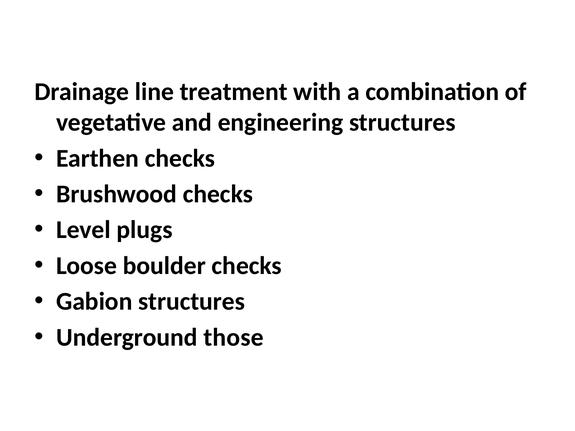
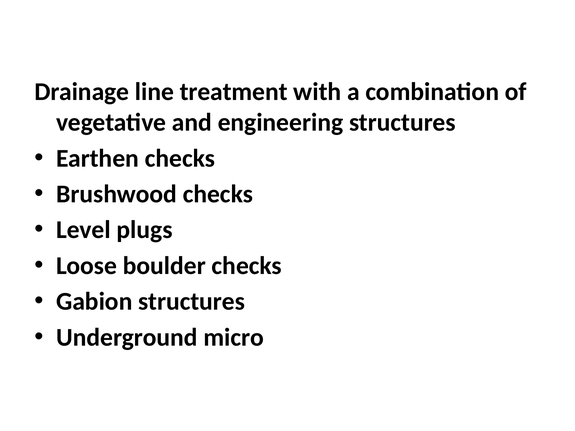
those: those -> micro
